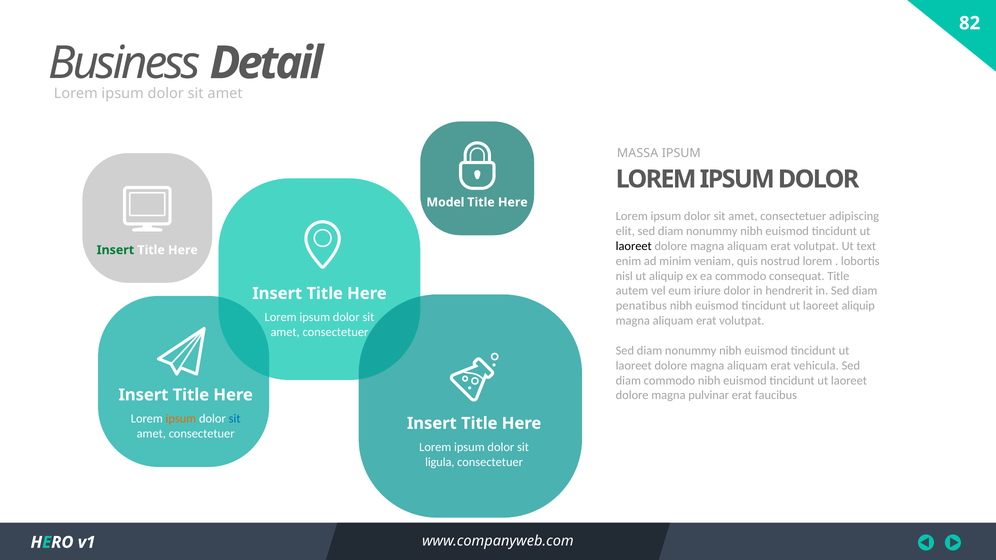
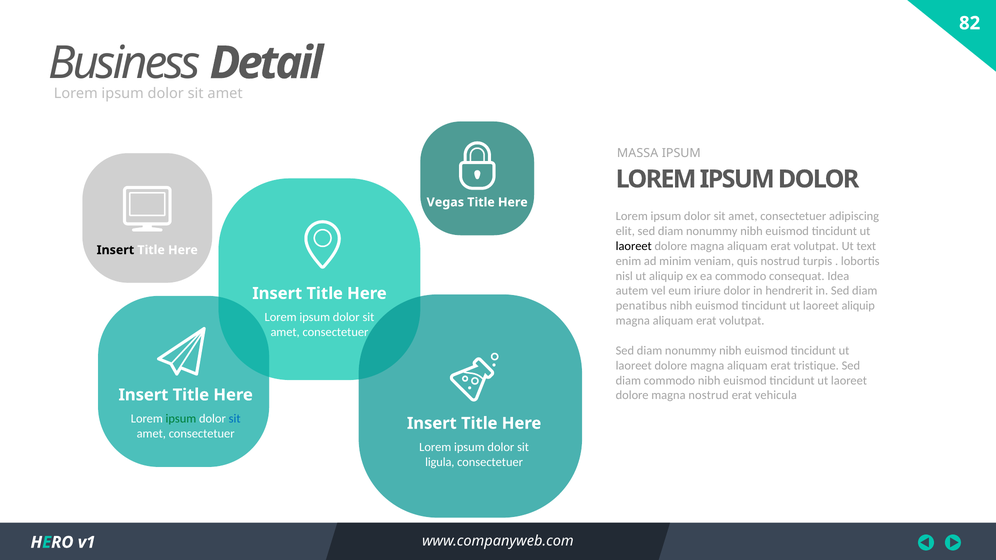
Model: Model -> Vegas
Insert at (115, 250) colour: green -> black
nostrud lorem: lorem -> turpis
consequat Title: Title -> Idea
vehicula: vehicula -> tristique
magna pulvinar: pulvinar -> nostrud
faucibus: faucibus -> vehicula
ipsum at (181, 419) colour: orange -> green
